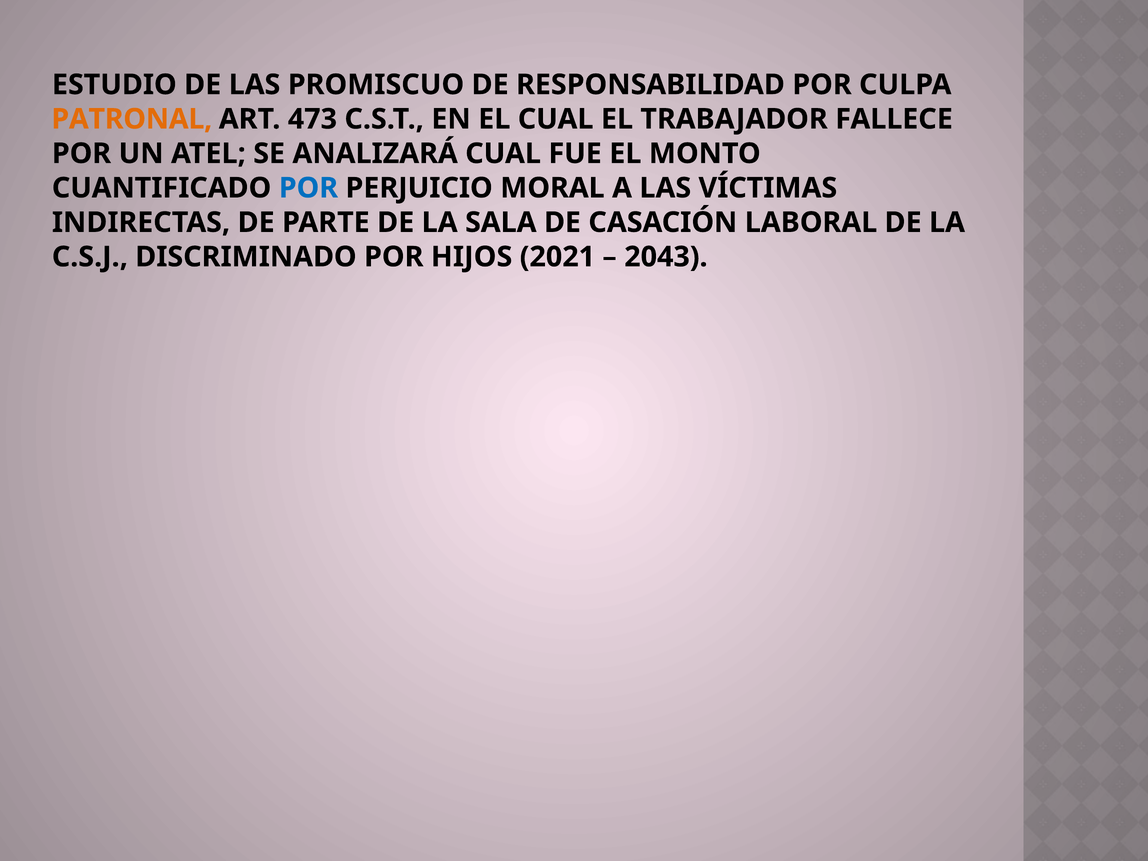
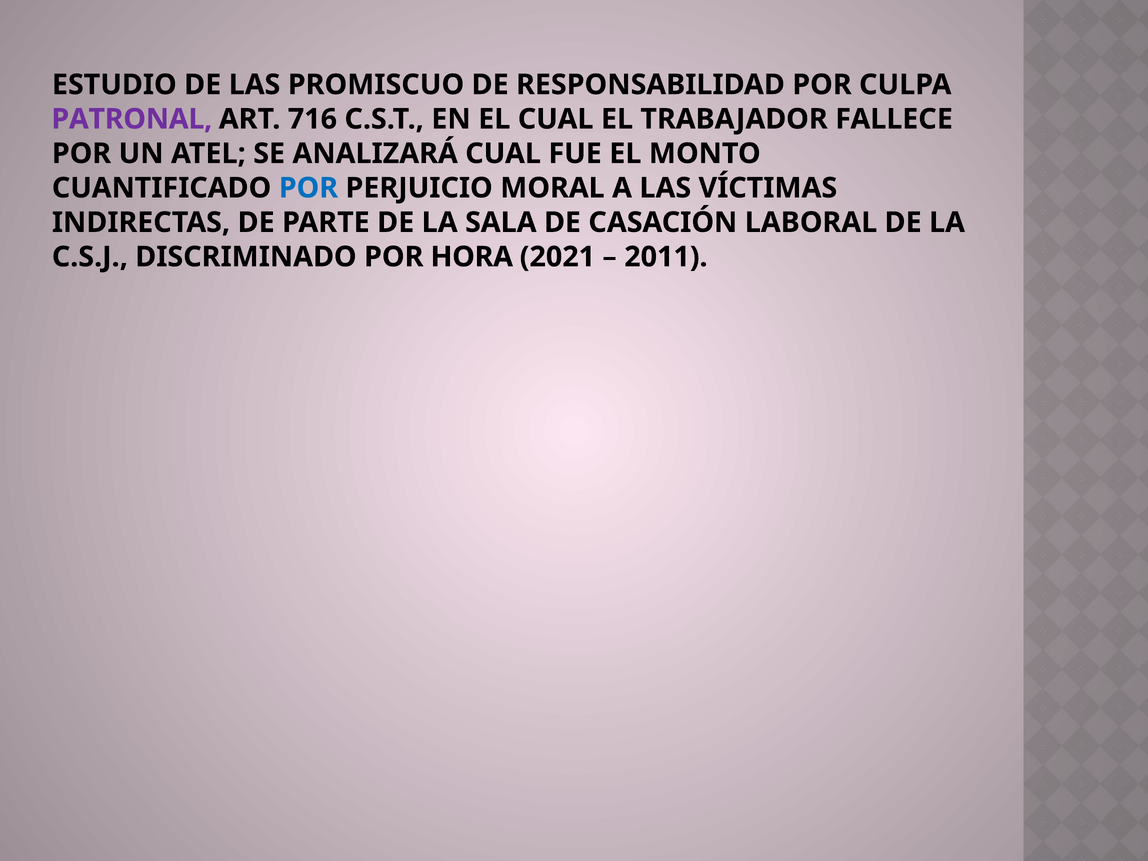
PATRONAL colour: orange -> purple
473: 473 -> 716
HIJOS: HIJOS -> HORA
2043: 2043 -> 2011
